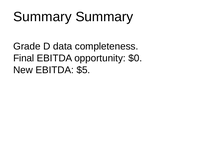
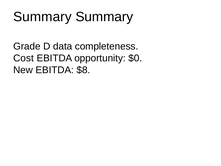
Final: Final -> Cost
$5: $5 -> $8
